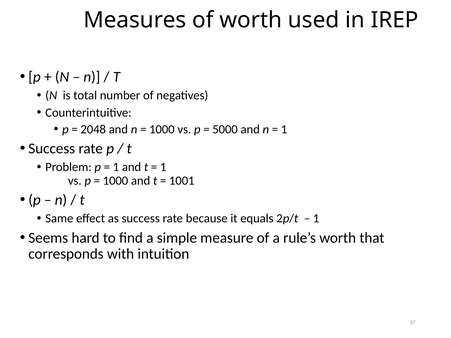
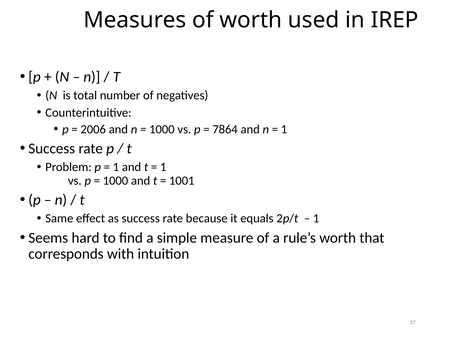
2048: 2048 -> 2006
5000: 5000 -> 7864
